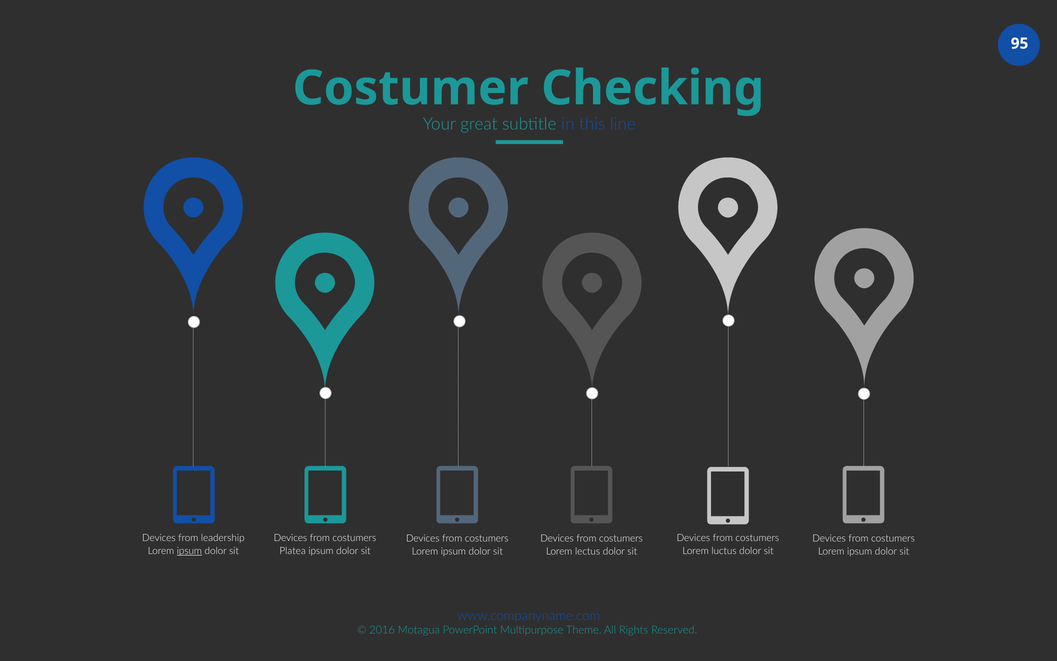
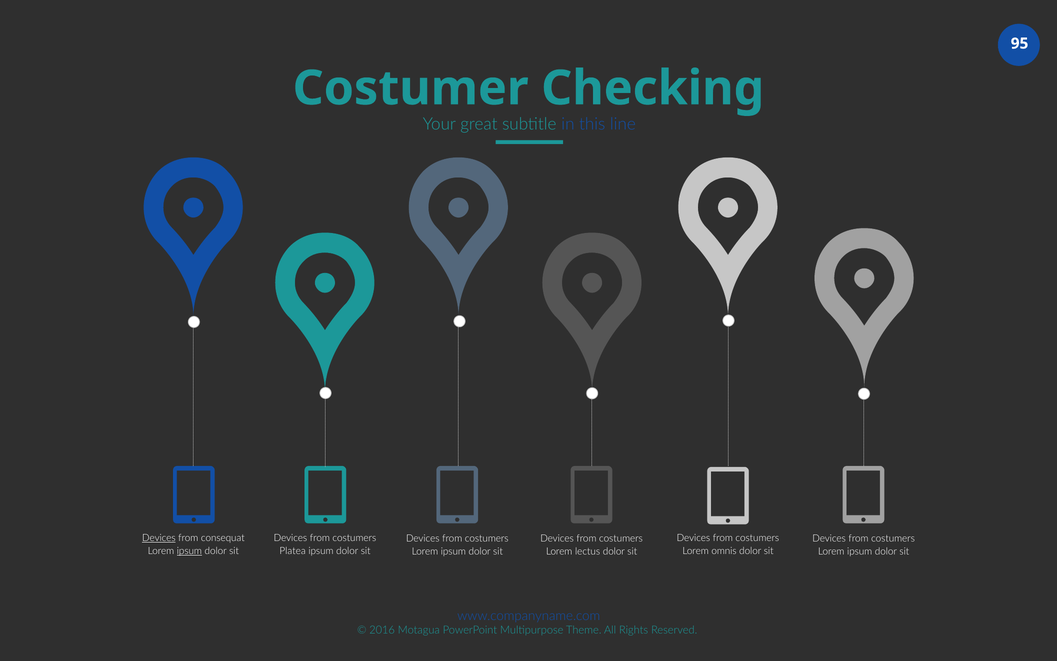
Devices at (159, 538) underline: none -> present
leadership: leadership -> consequat
luctus: luctus -> omnis
